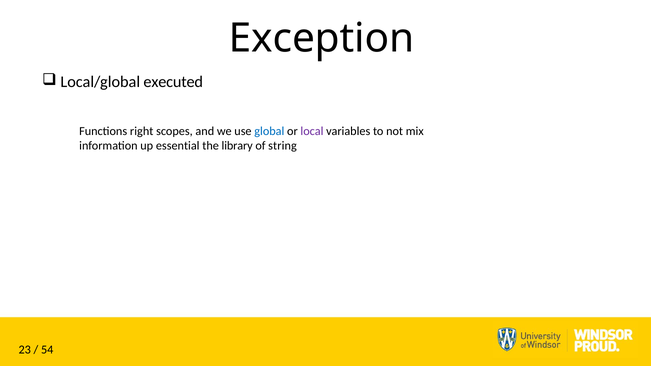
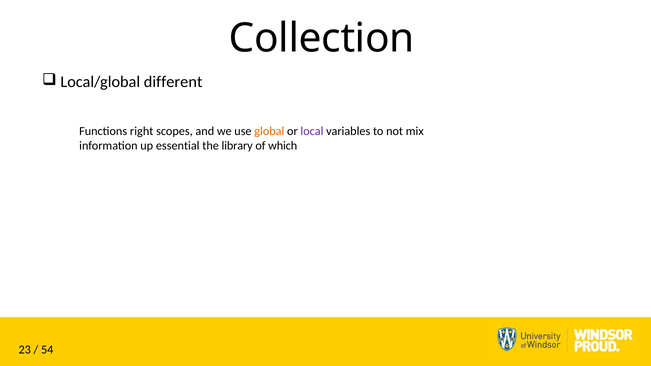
Exception: Exception -> Collection
executed: executed -> different
global colour: blue -> orange
string: string -> which
